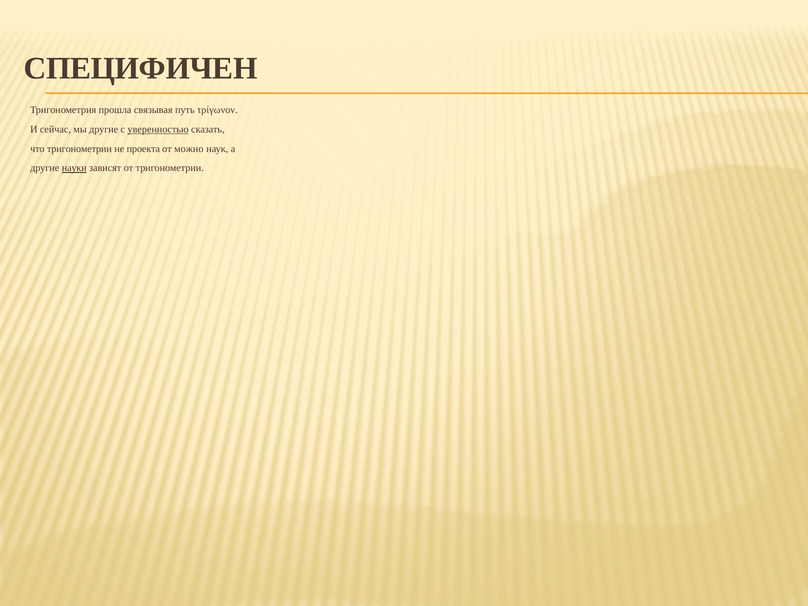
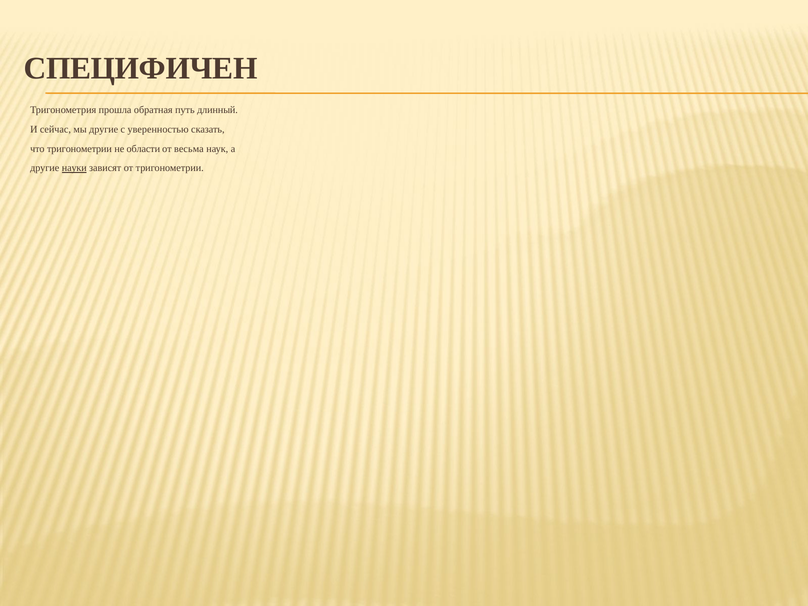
связывая: связывая -> обратная
τρίγωνον: τρίγωνον -> длинный
уверенностью underline: present -> none
проекта: проекта -> области
можно: можно -> весьма
